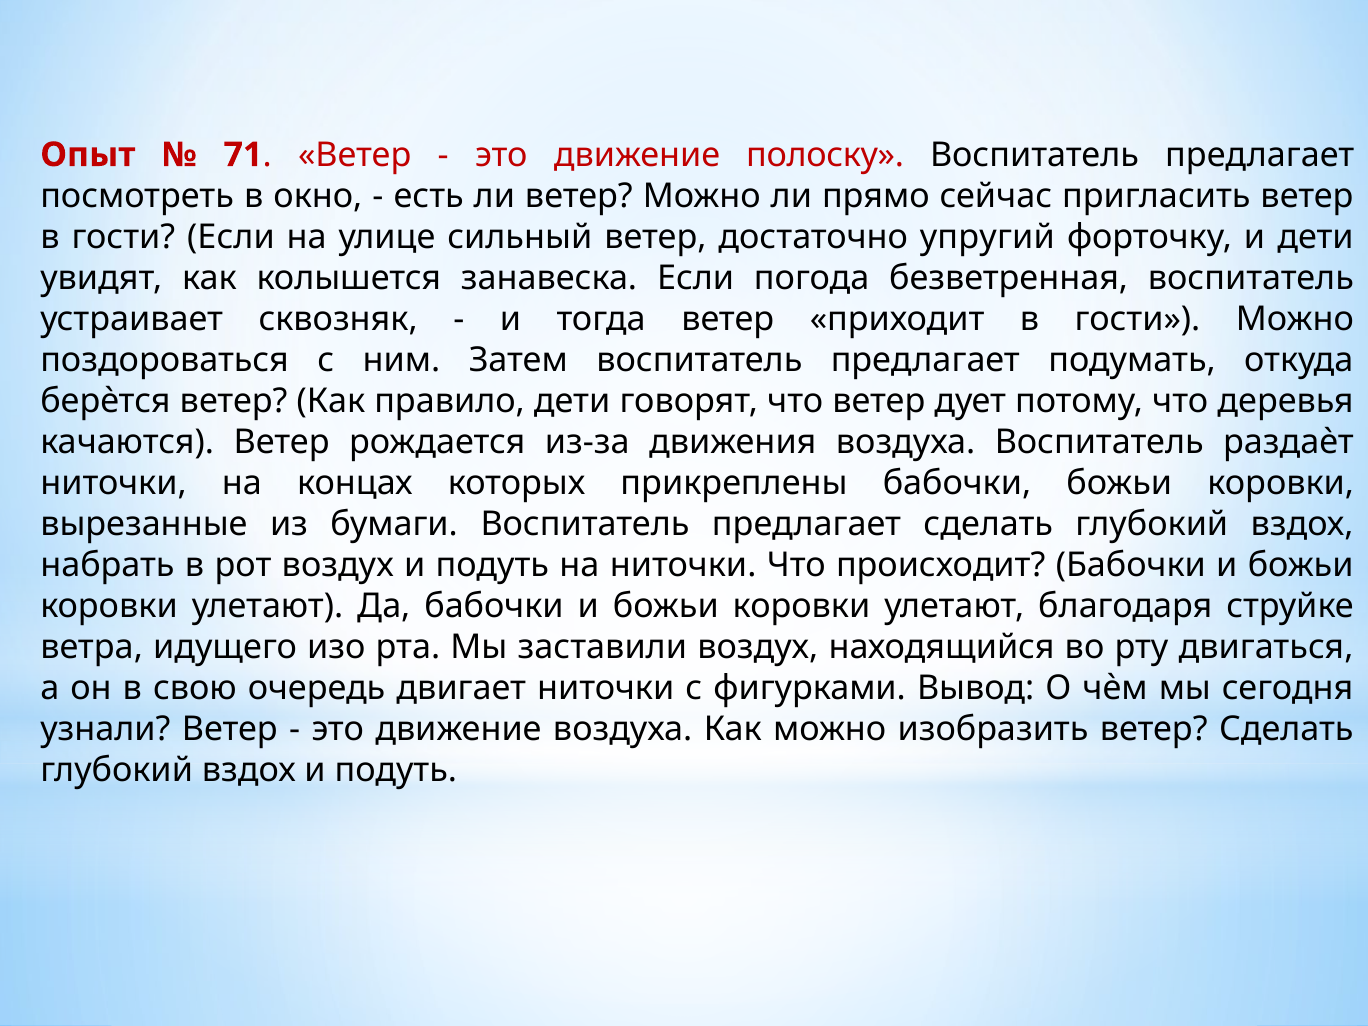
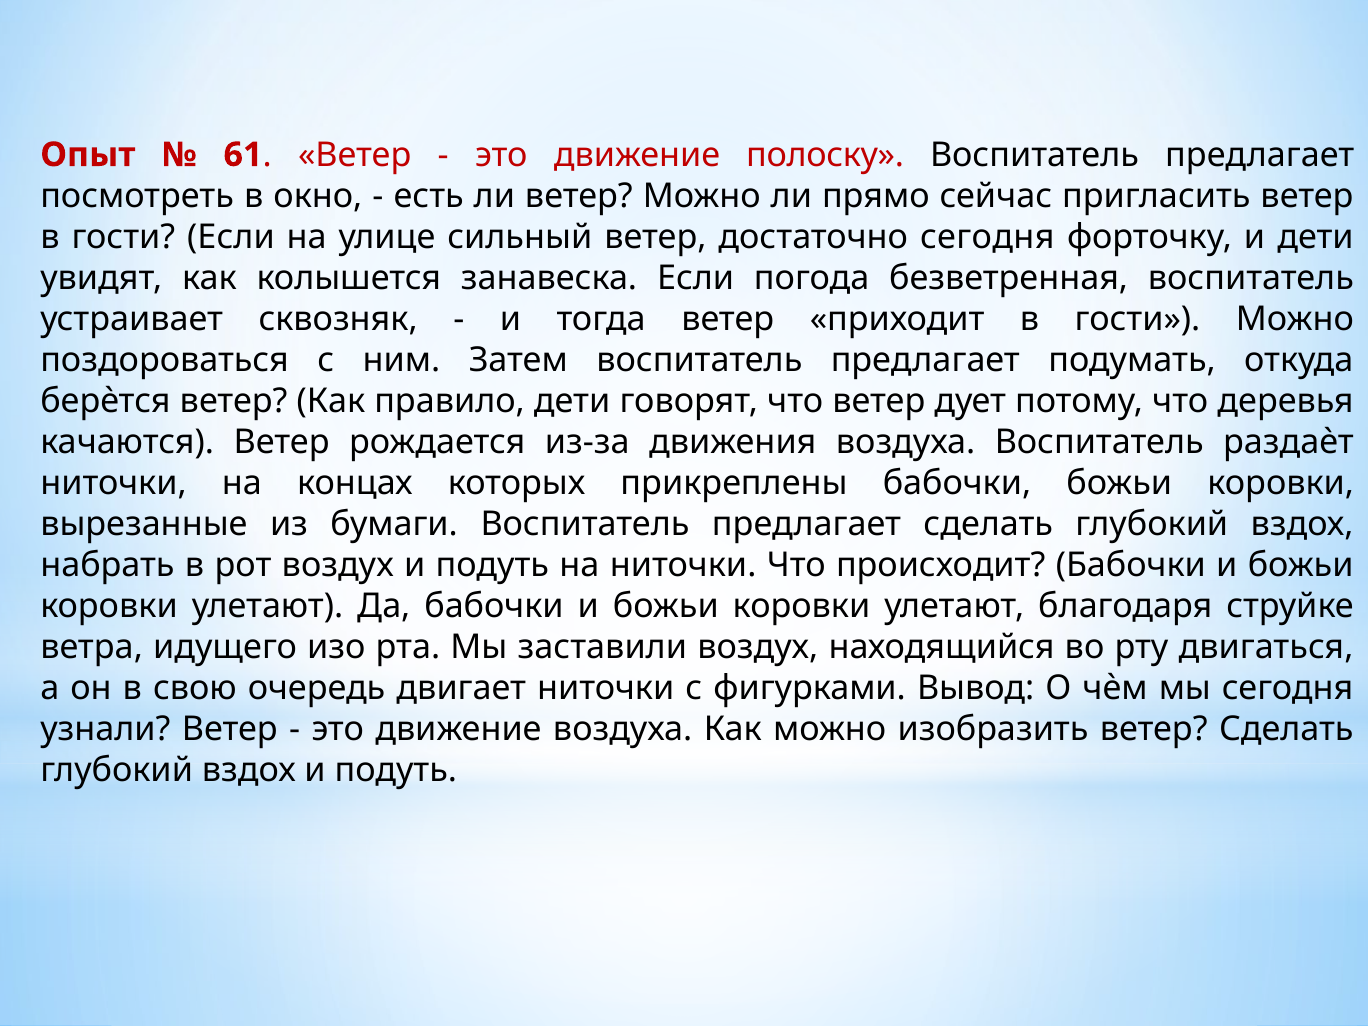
71: 71 -> 61
достаточно упругий: упругий -> сегодня
